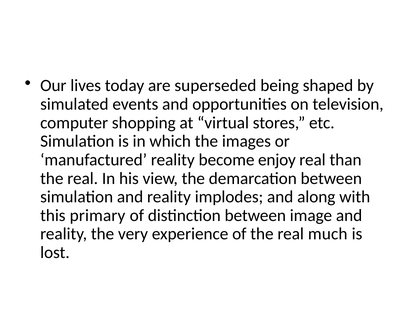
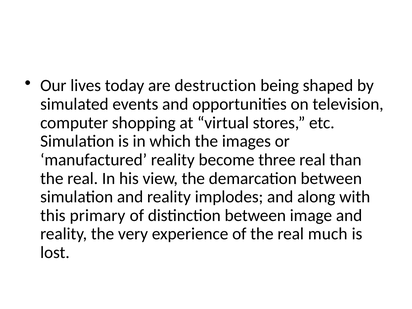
superseded: superseded -> destruction
enjoy: enjoy -> three
